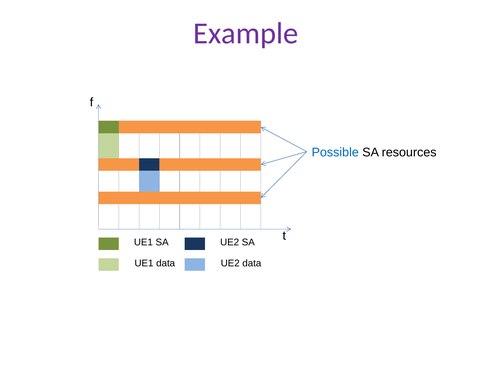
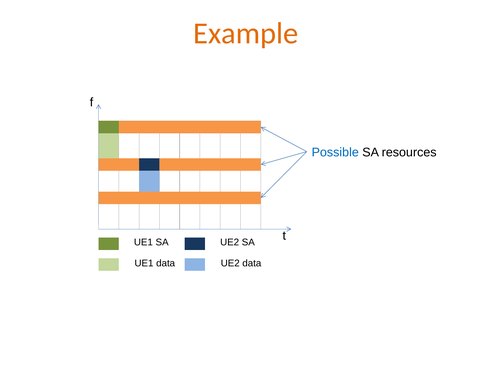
Example colour: purple -> orange
